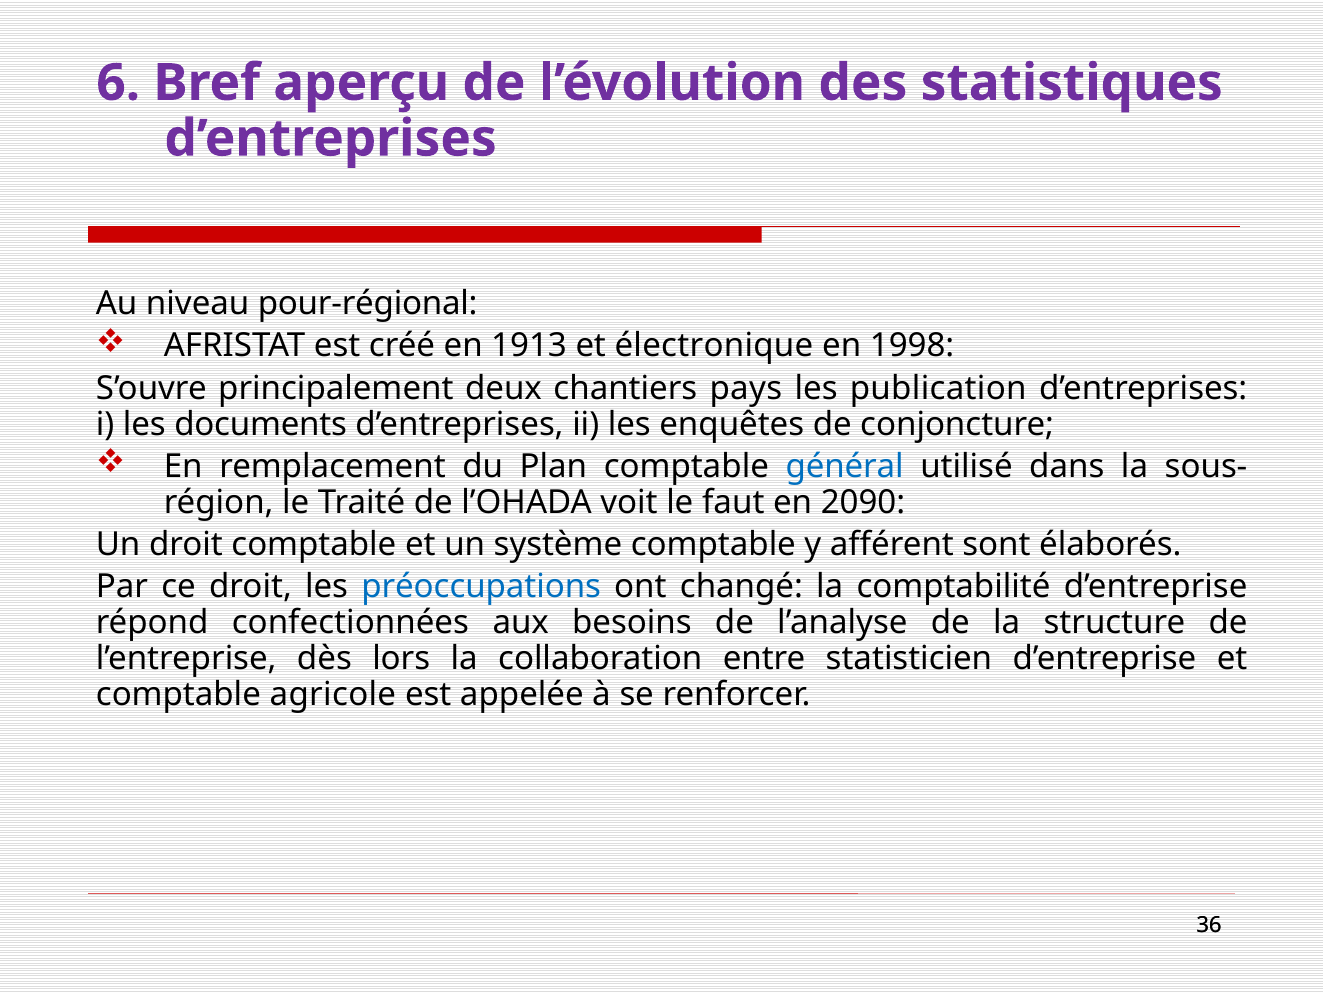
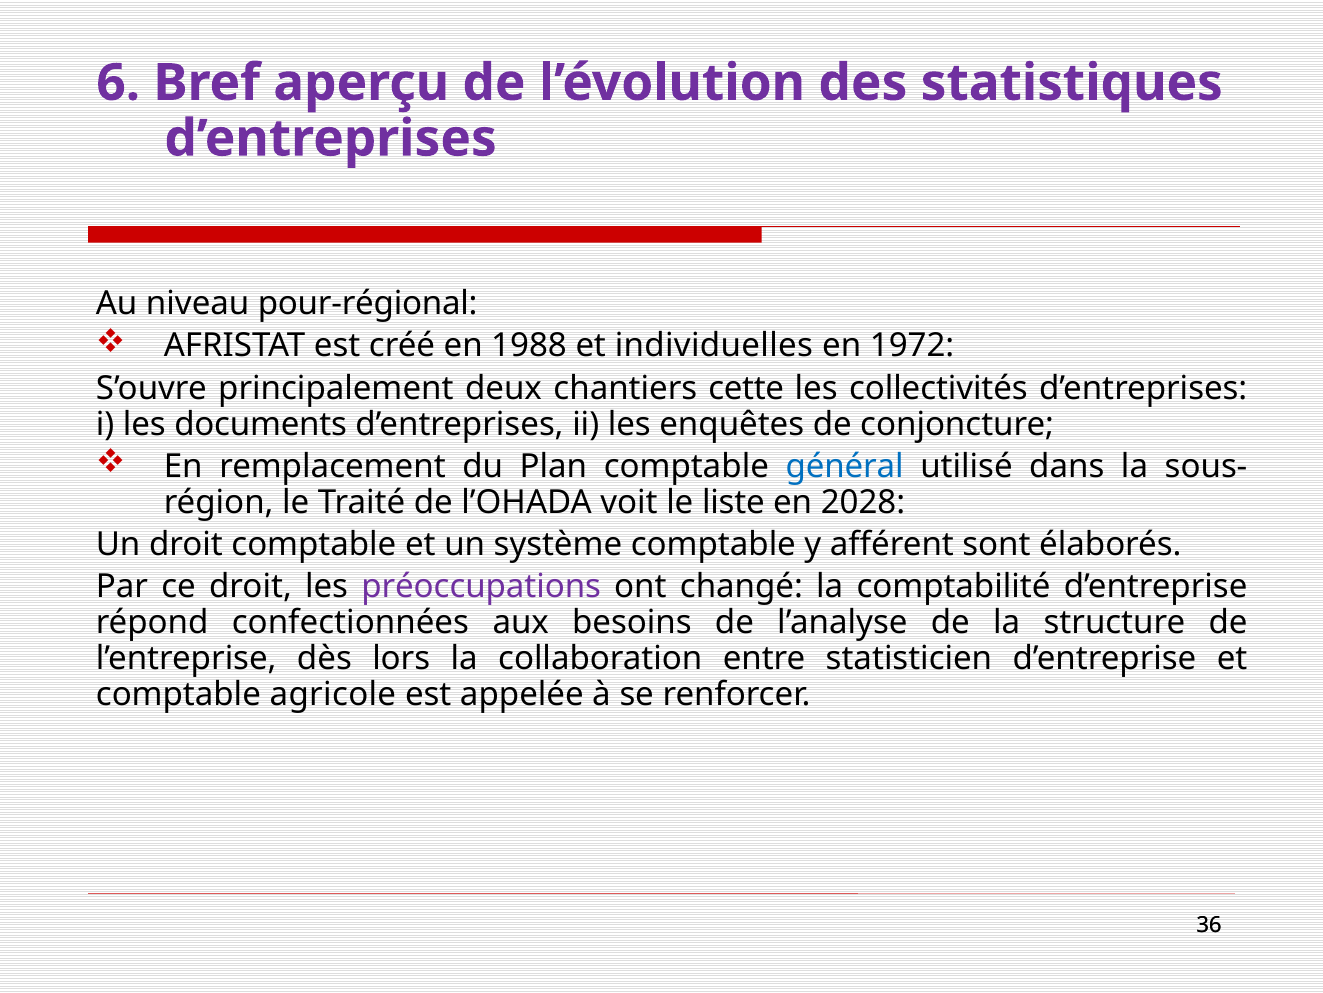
1913: 1913 -> 1988
électronique: électronique -> individuelles
1998: 1998 -> 1972
pays: pays -> cette
publication: publication -> collectivités
faut: faut -> liste
2090: 2090 -> 2028
préoccupations colour: blue -> purple
